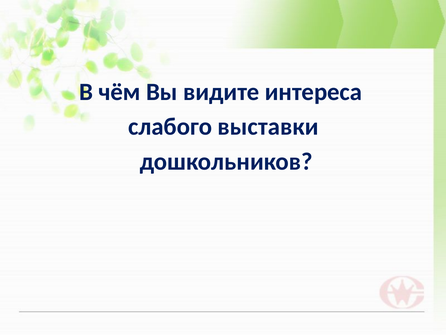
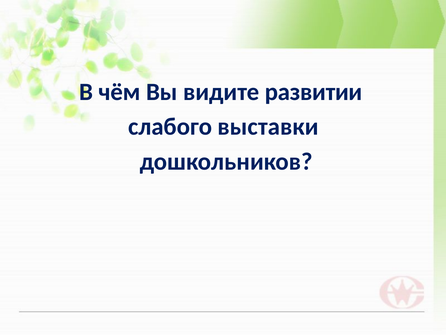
интереса: интереса -> развитии
